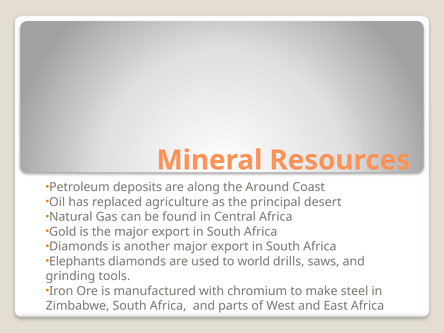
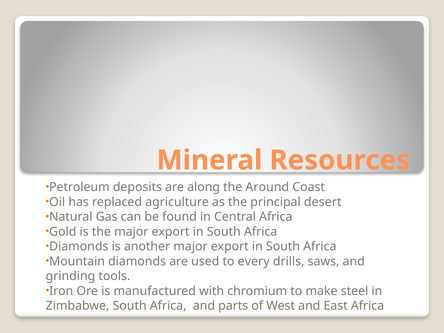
Elephants: Elephants -> Mountain
world: world -> every
